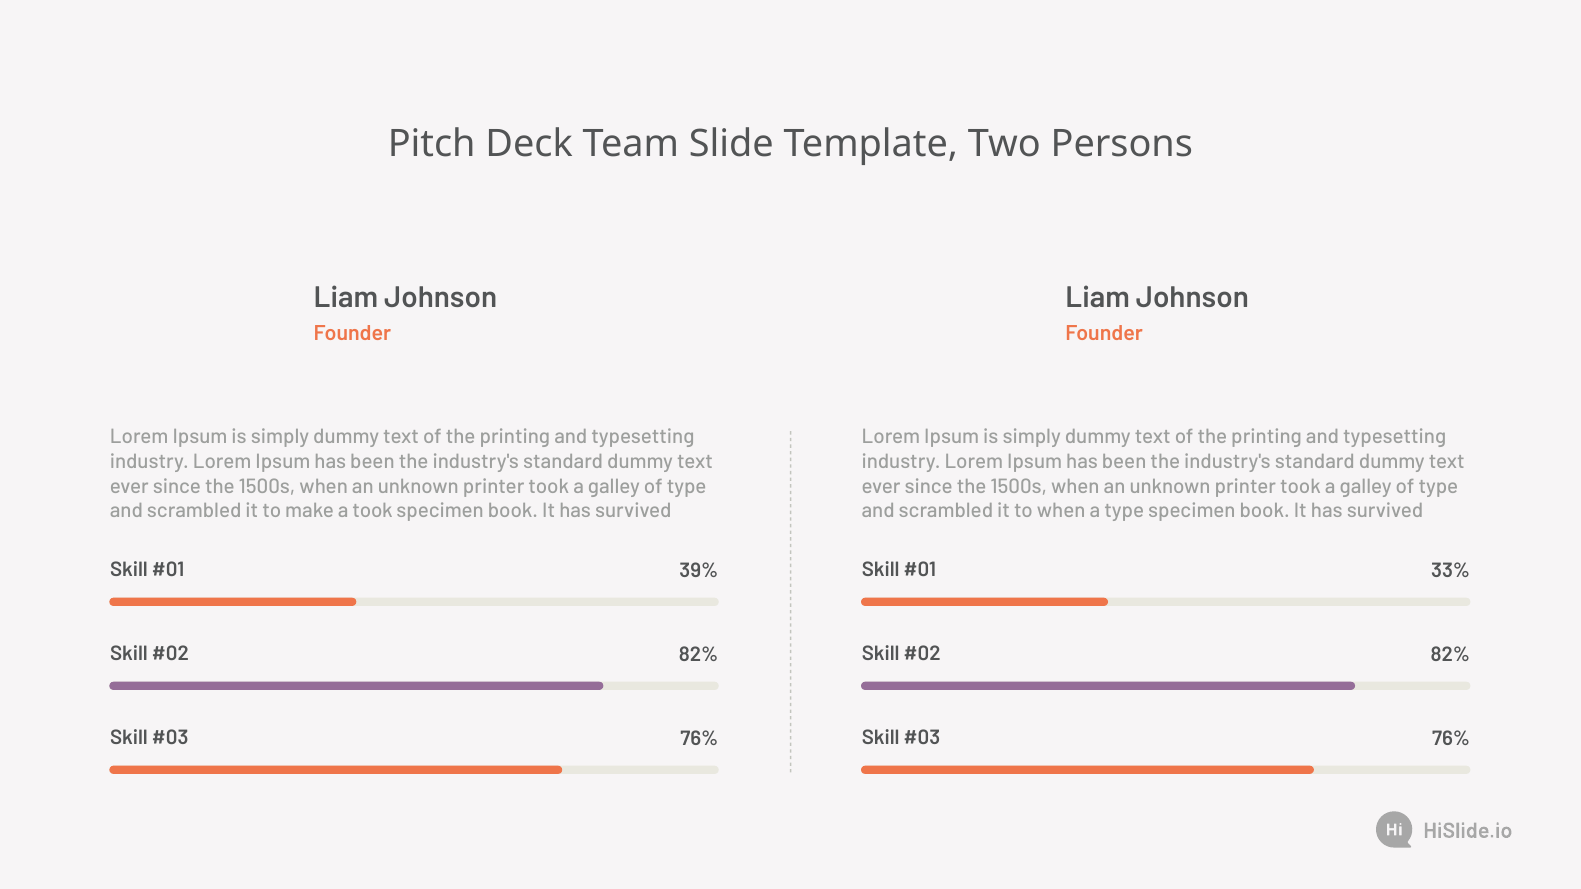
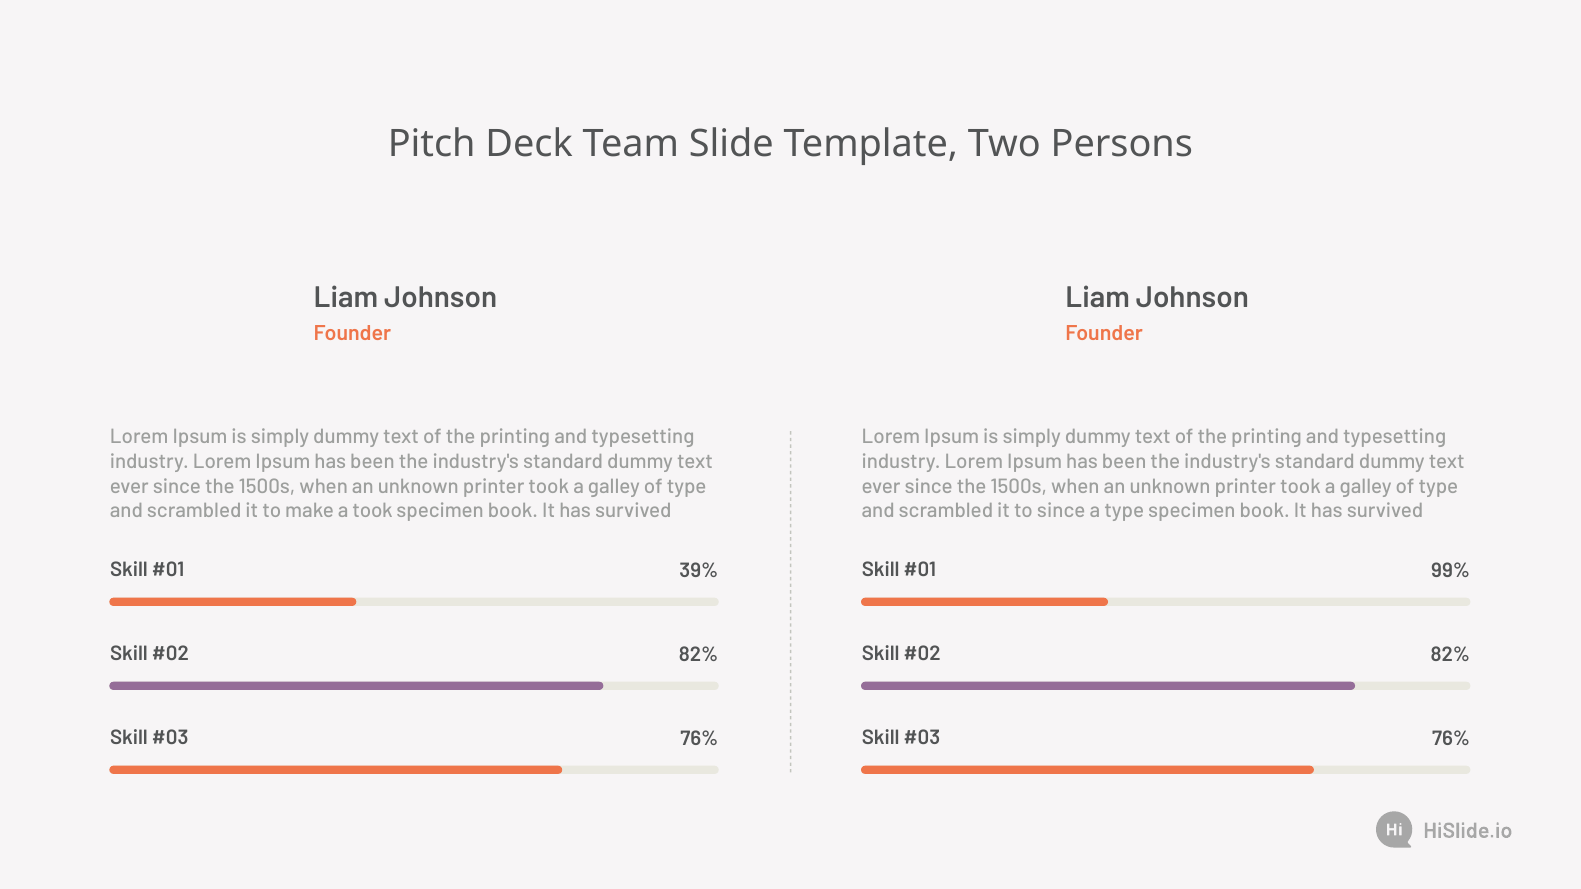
to when: when -> since
33%: 33% -> 99%
